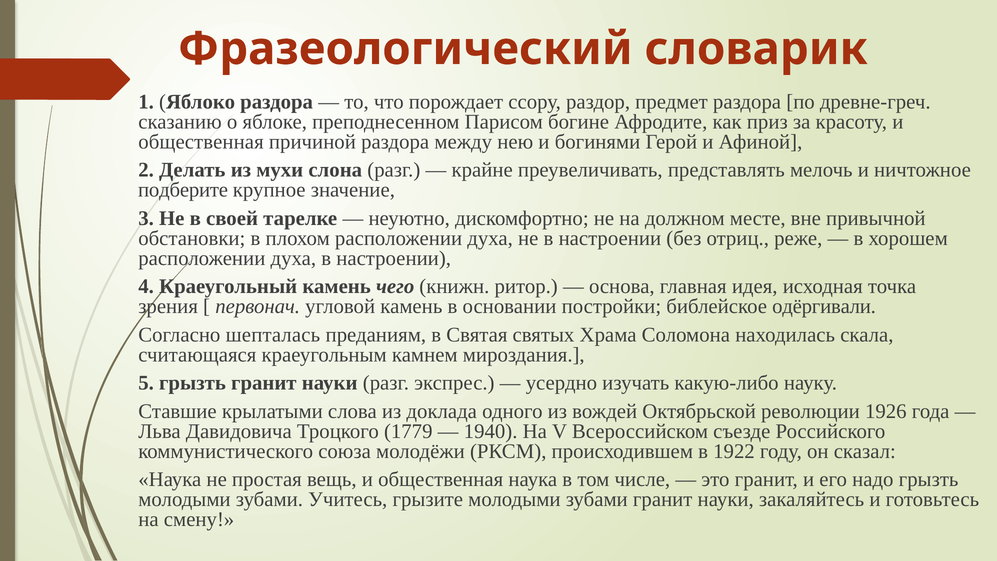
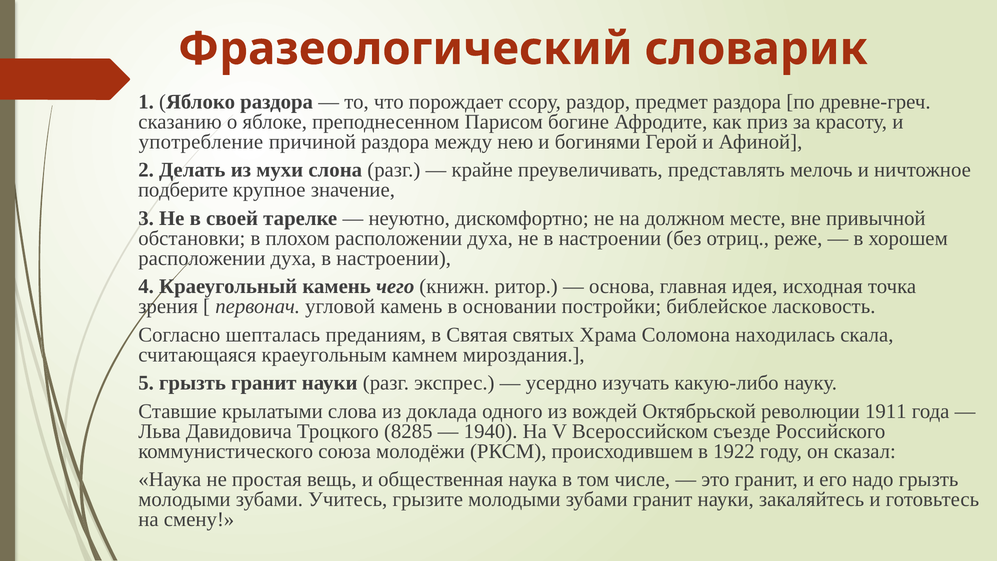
общественная at (201, 142): общественная -> употребление
одёргивали: одёргивали -> ласковость
1926: 1926 -> 1911
1779: 1779 -> 8285
